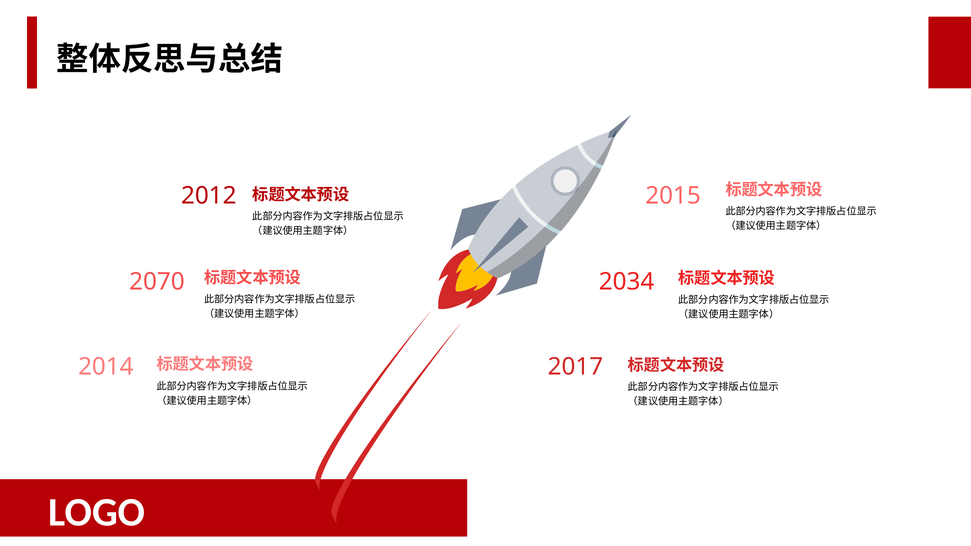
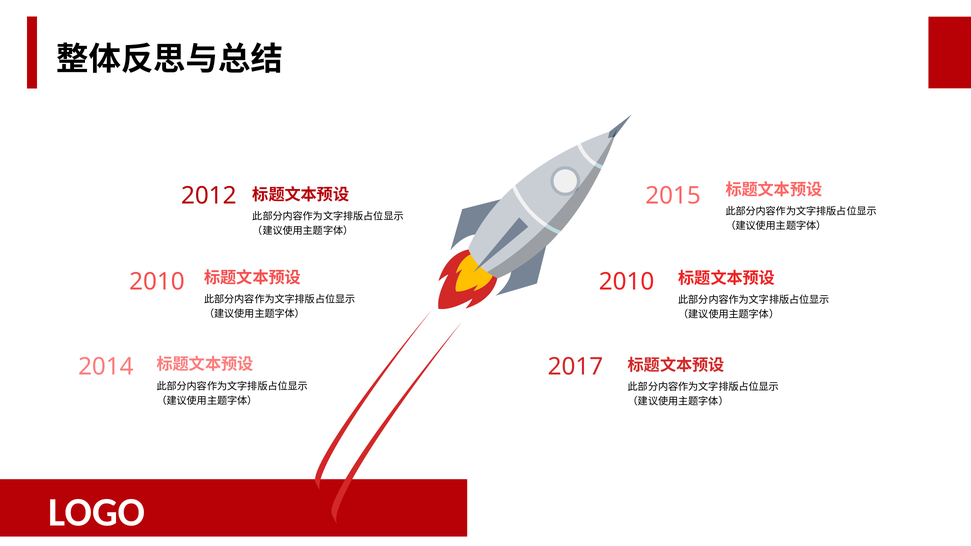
2070 at (157, 282): 2070 -> 2010
2034 at (627, 282): 2034 -> 2010
